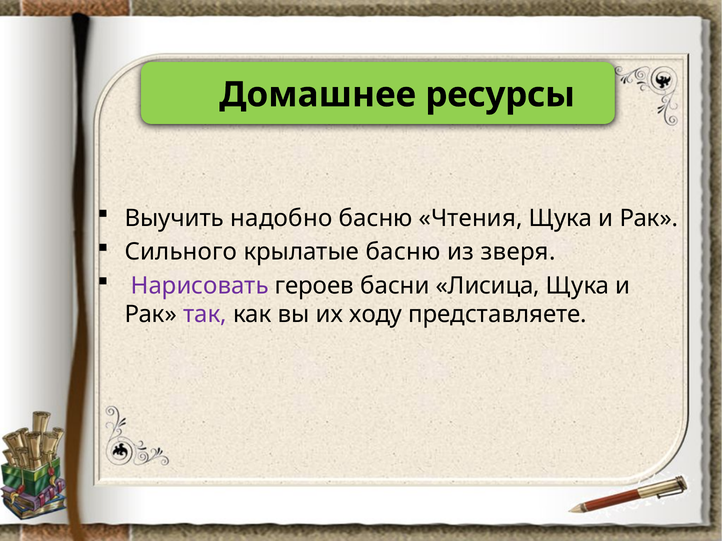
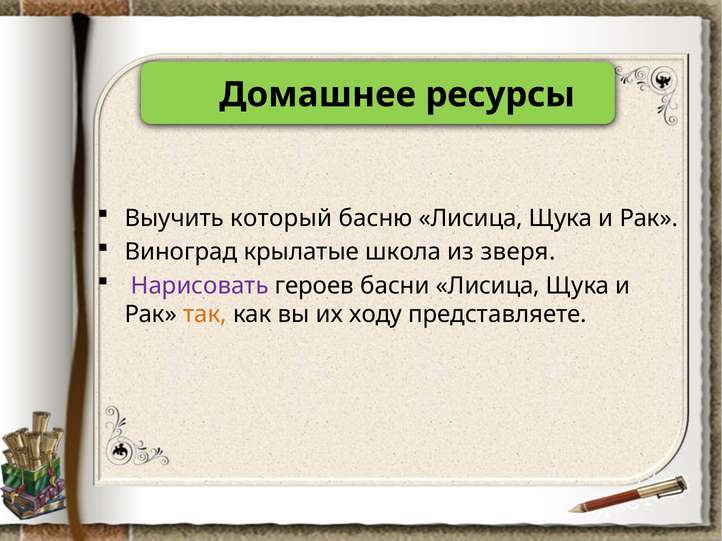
надобно: надобно -> который
басню Чтения: Чтения -> Лисица
Сильного: Сильного -> Виноград
крылатые басню: басню -> школа
так colour: purple -> orange
